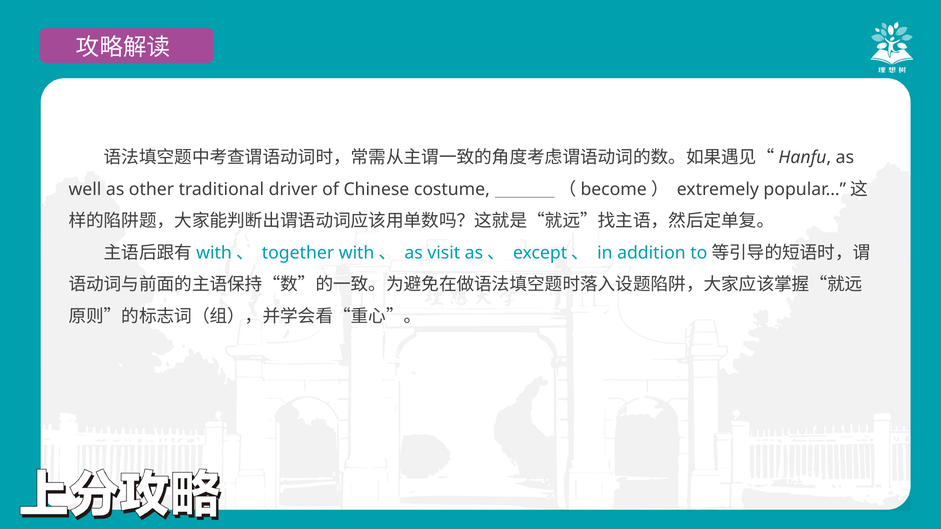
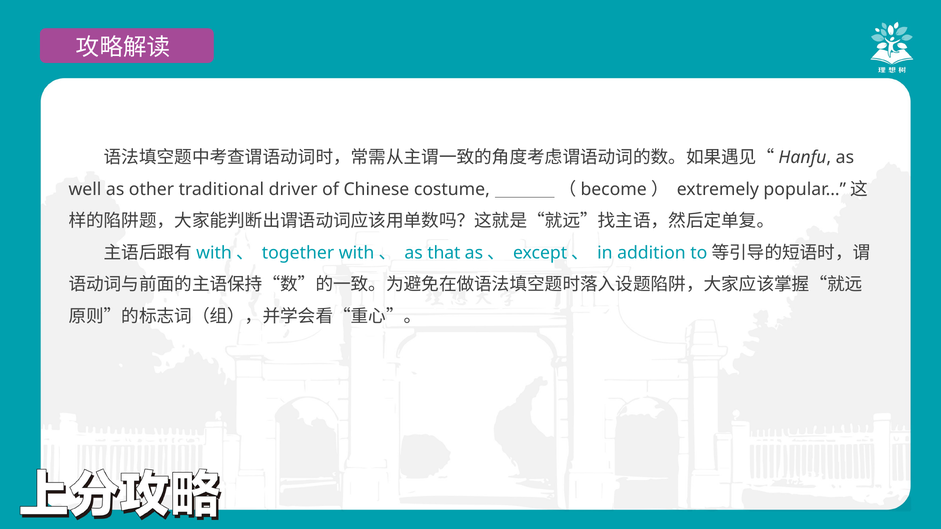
visit: visit -> that
